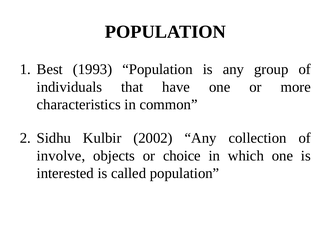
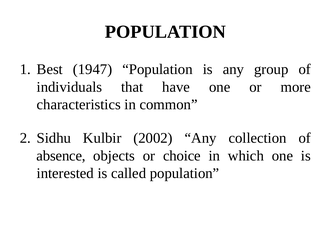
1993: 1993 -> 1947
involve: involve -> absence
